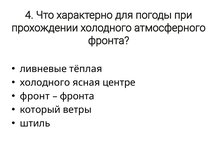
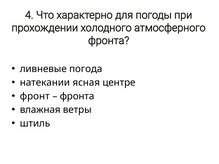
тёплая: тёплая -> погода
холодного at (45, 83): холодного -> натекании
который: который -> влажная
